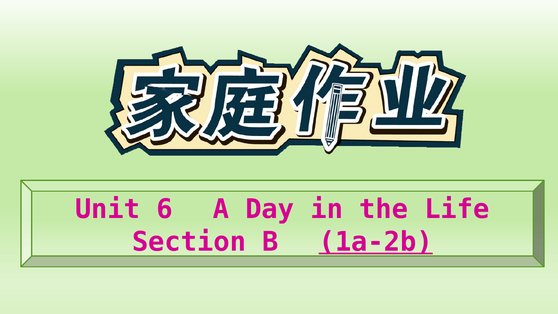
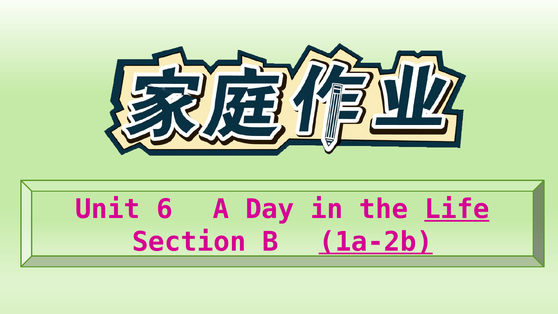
Life underline: none -> present
